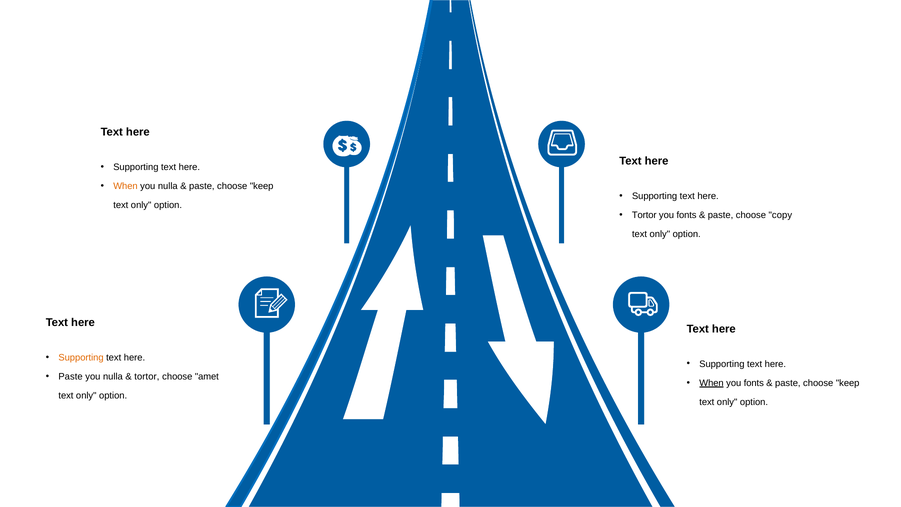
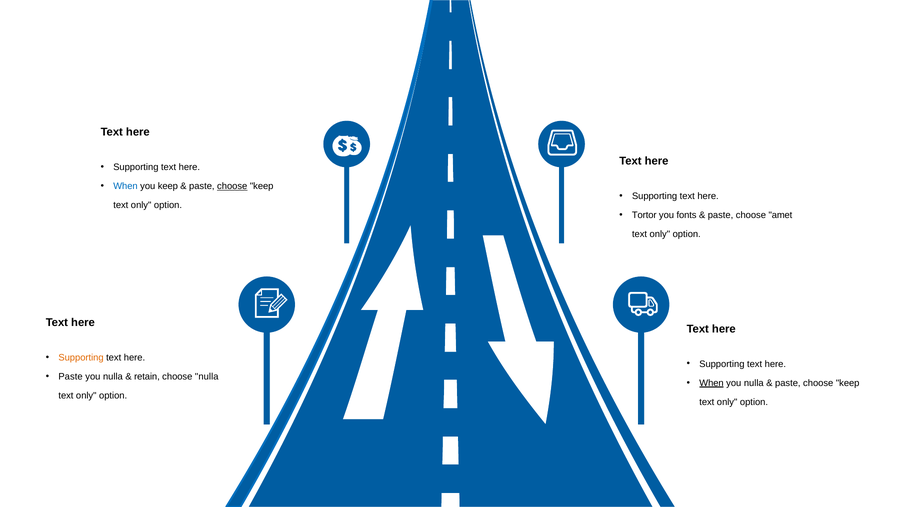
When at (126, 186) colour: orange -> blue
nulla at (168, 186): nulla -> keep
choose at (232, 186) underline: none -> present
copy: copy -> amet
tortor at (147, 376): tortor -> retain
choose amet: amet -> nulla
fonts at (754, 383): fonts -> nulla
